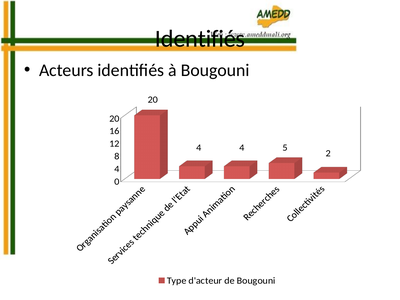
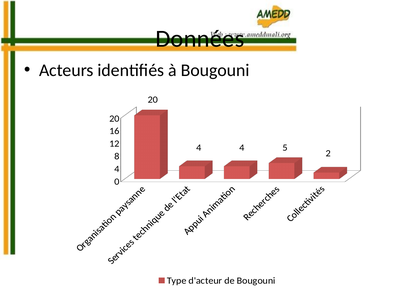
Identifiés at (200, 39): Identifiés -> Données
